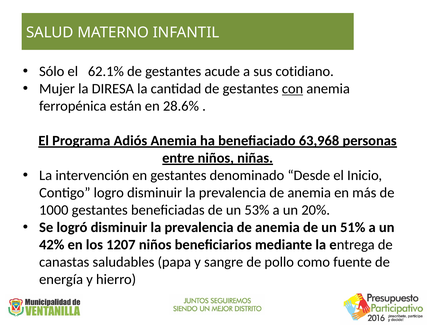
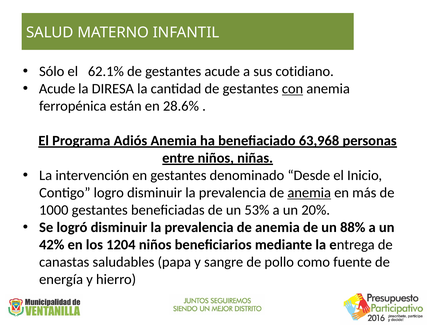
Mujer at (57, 89): Mujer -> Acude
anemia at (309, 193) underline: none -> present
51%: 51% -> 88%
1207: 1207 -> 1204
